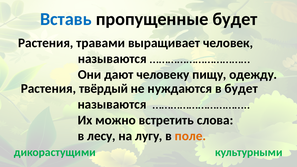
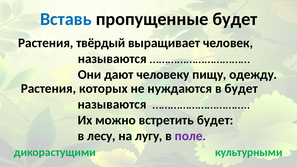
травами: травами -> твёрдый
твёрдый: твёрдый -> которых
встретить слова: слова -> будет
поле colour: orange -> purple
